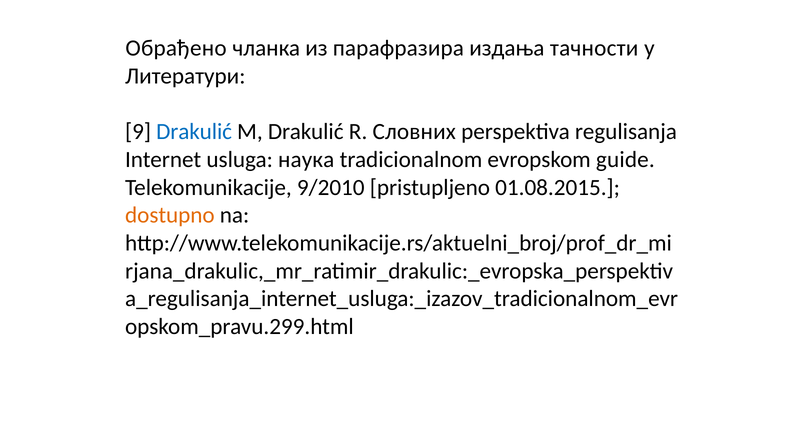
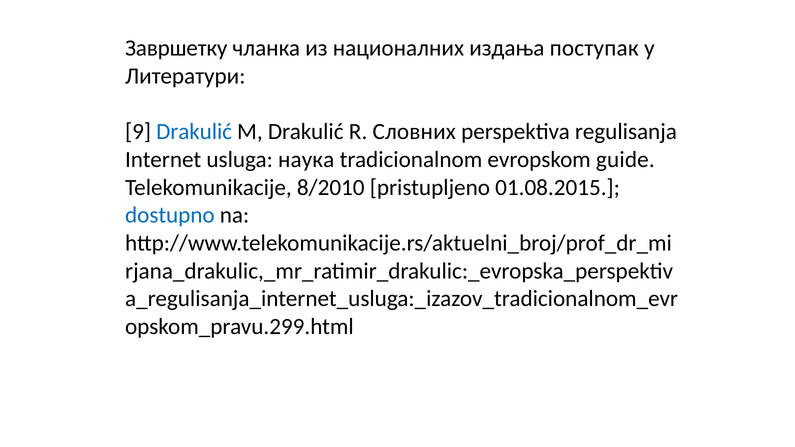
Обрађено: Обрађено -> Завршетку
парафразира: парафразира -> националних
тачности: тачности -> поступак
9/2010: 9/2010 -> 8/2010
dostupno colour: orange -> blue
